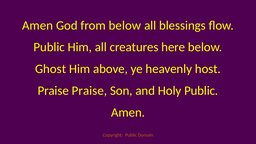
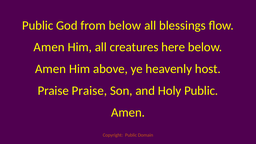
Amen at (38, 25): Amen -> Public
Public at (49, 47): Public -> Amen
Ghost at (51, 69): Ghost -> Amen
